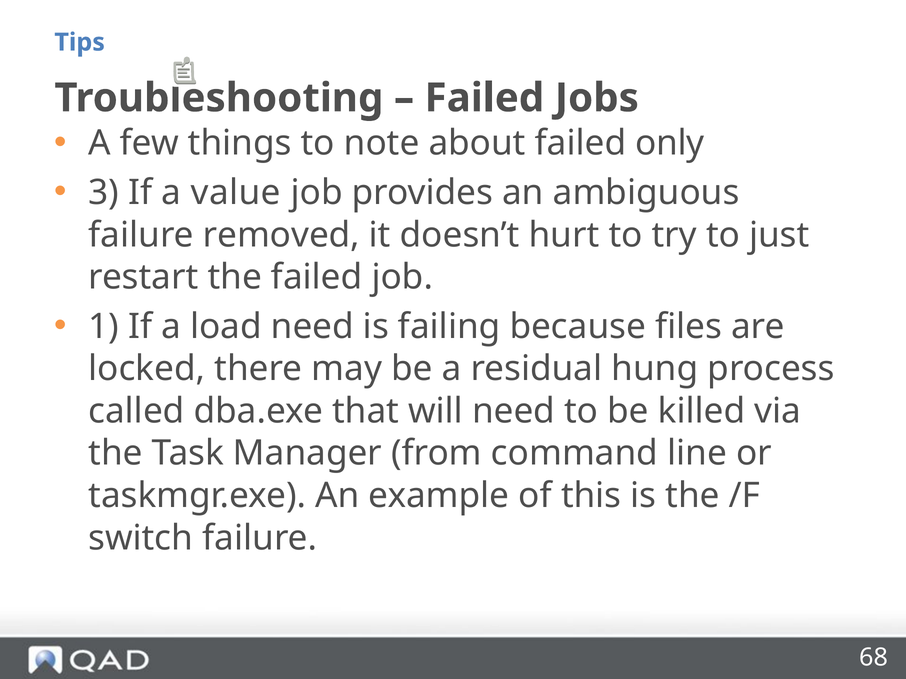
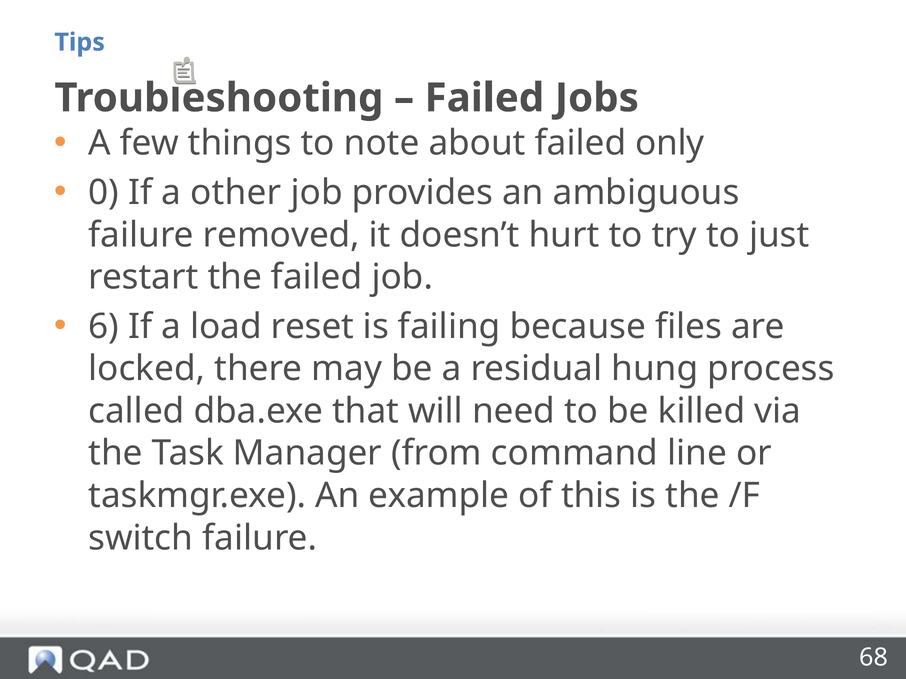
3: 3 -> 0
value: value -> other
1: 1 -> 6
load need: need -> reset
